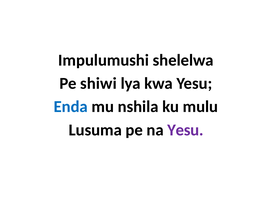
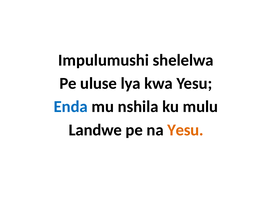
shiwi: shiwi -> uluse
Lusuma: Lusuma -> Landwe
Yesu at (185, 130) colour: purple -> orange
